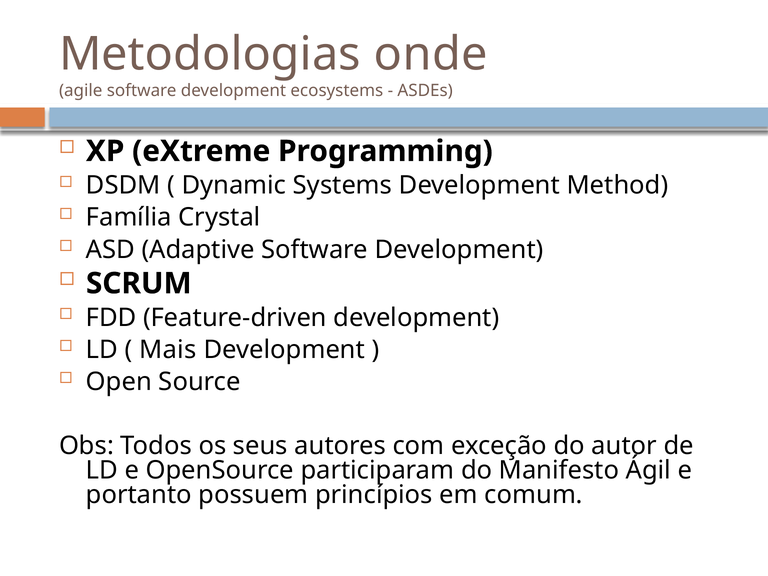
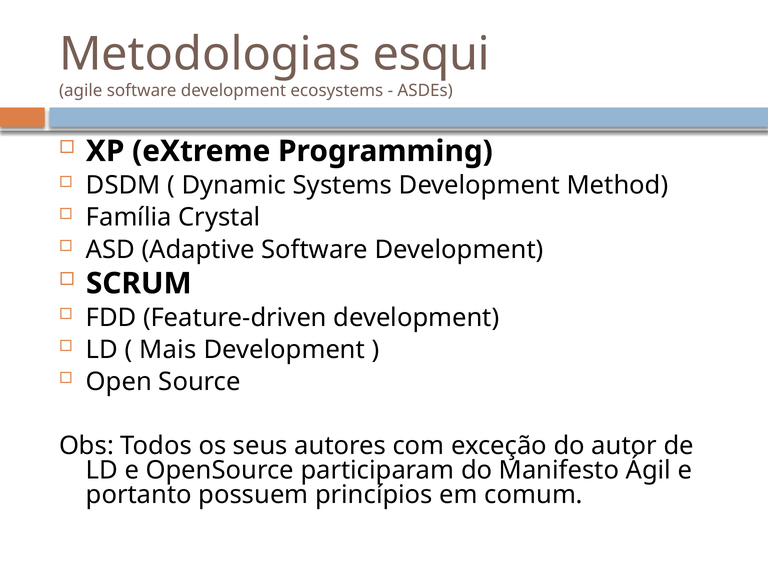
onde: onde -> esqui
